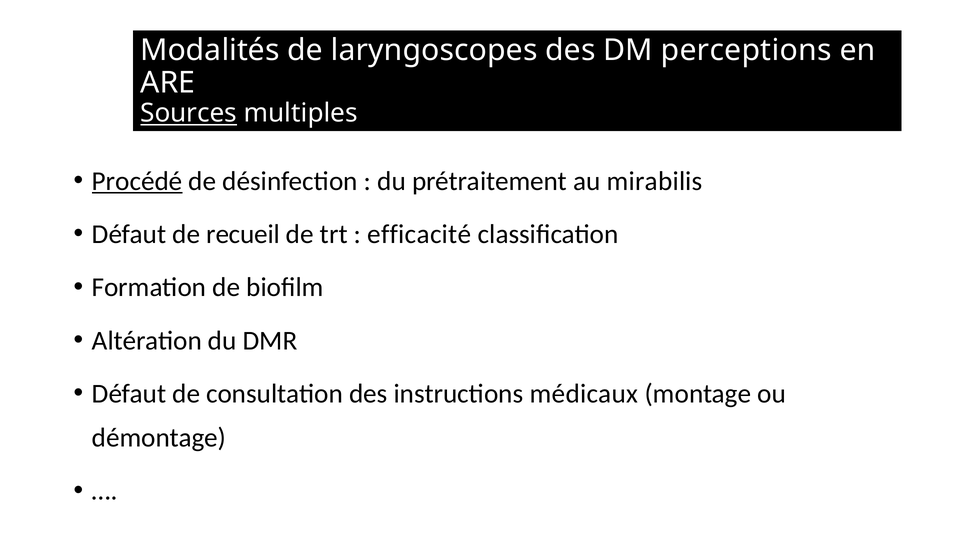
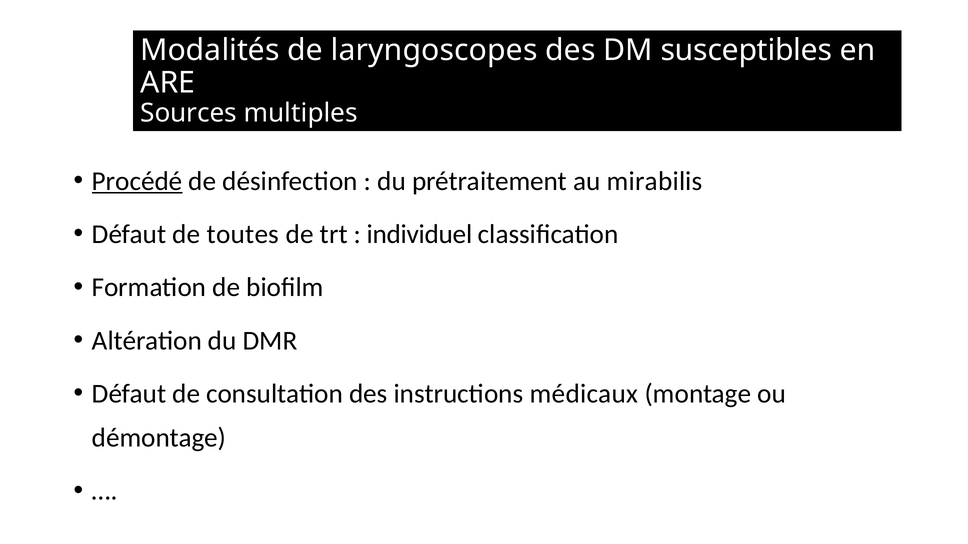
perceptions: perceptions -> susceptibles
Sources underline: present -> none
recueil: recueil -> toutes
efficacité: efficacité -> individuel
